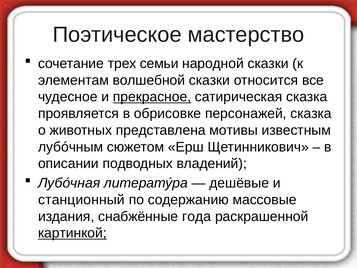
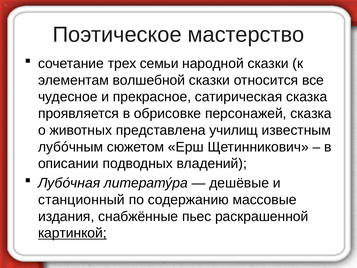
прекрасное underline: present -> none
мотивы: мотивы -> училищ
года: года -> пьес
